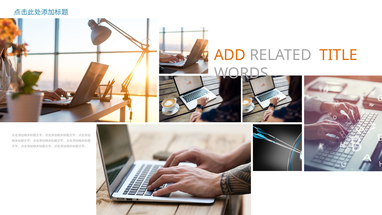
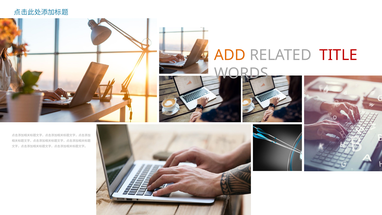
TITLE colour: orange -> red
